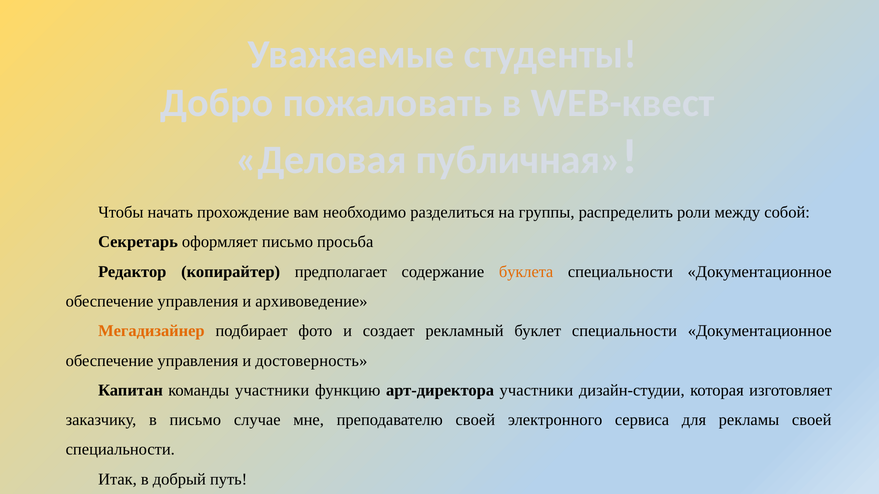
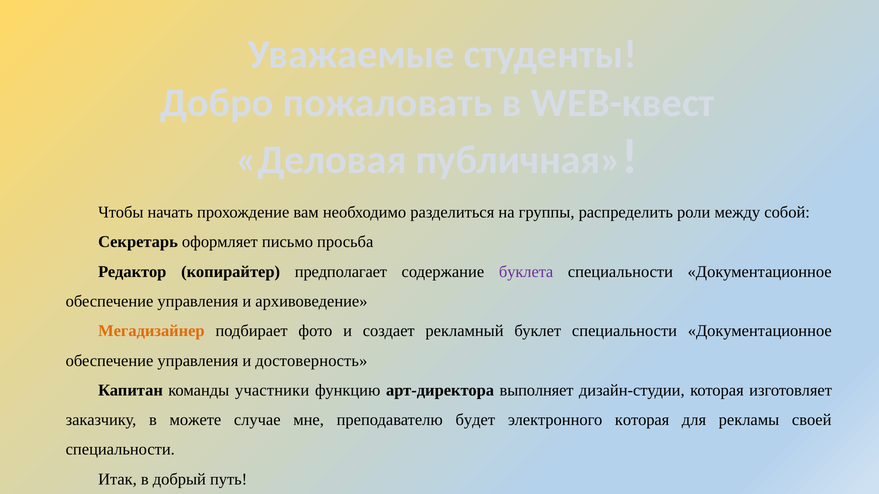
буклета colour: orange -> purple
арт-директора участники: участники -> выполняет
в письмо: письмо -> можете
преподавателю своей: своей -> будет
электронного сервиса: сервиса -> которая
